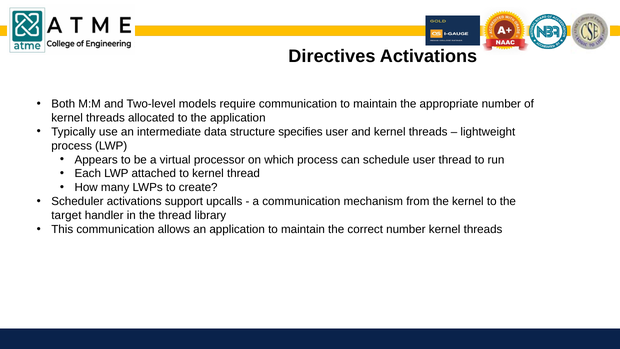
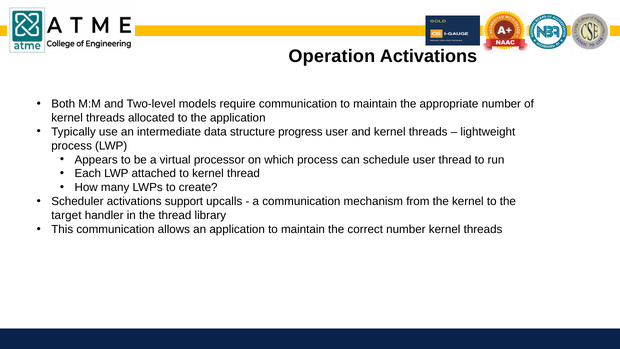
Directives: Directives -> Operation
specifies: specifies -> progress
